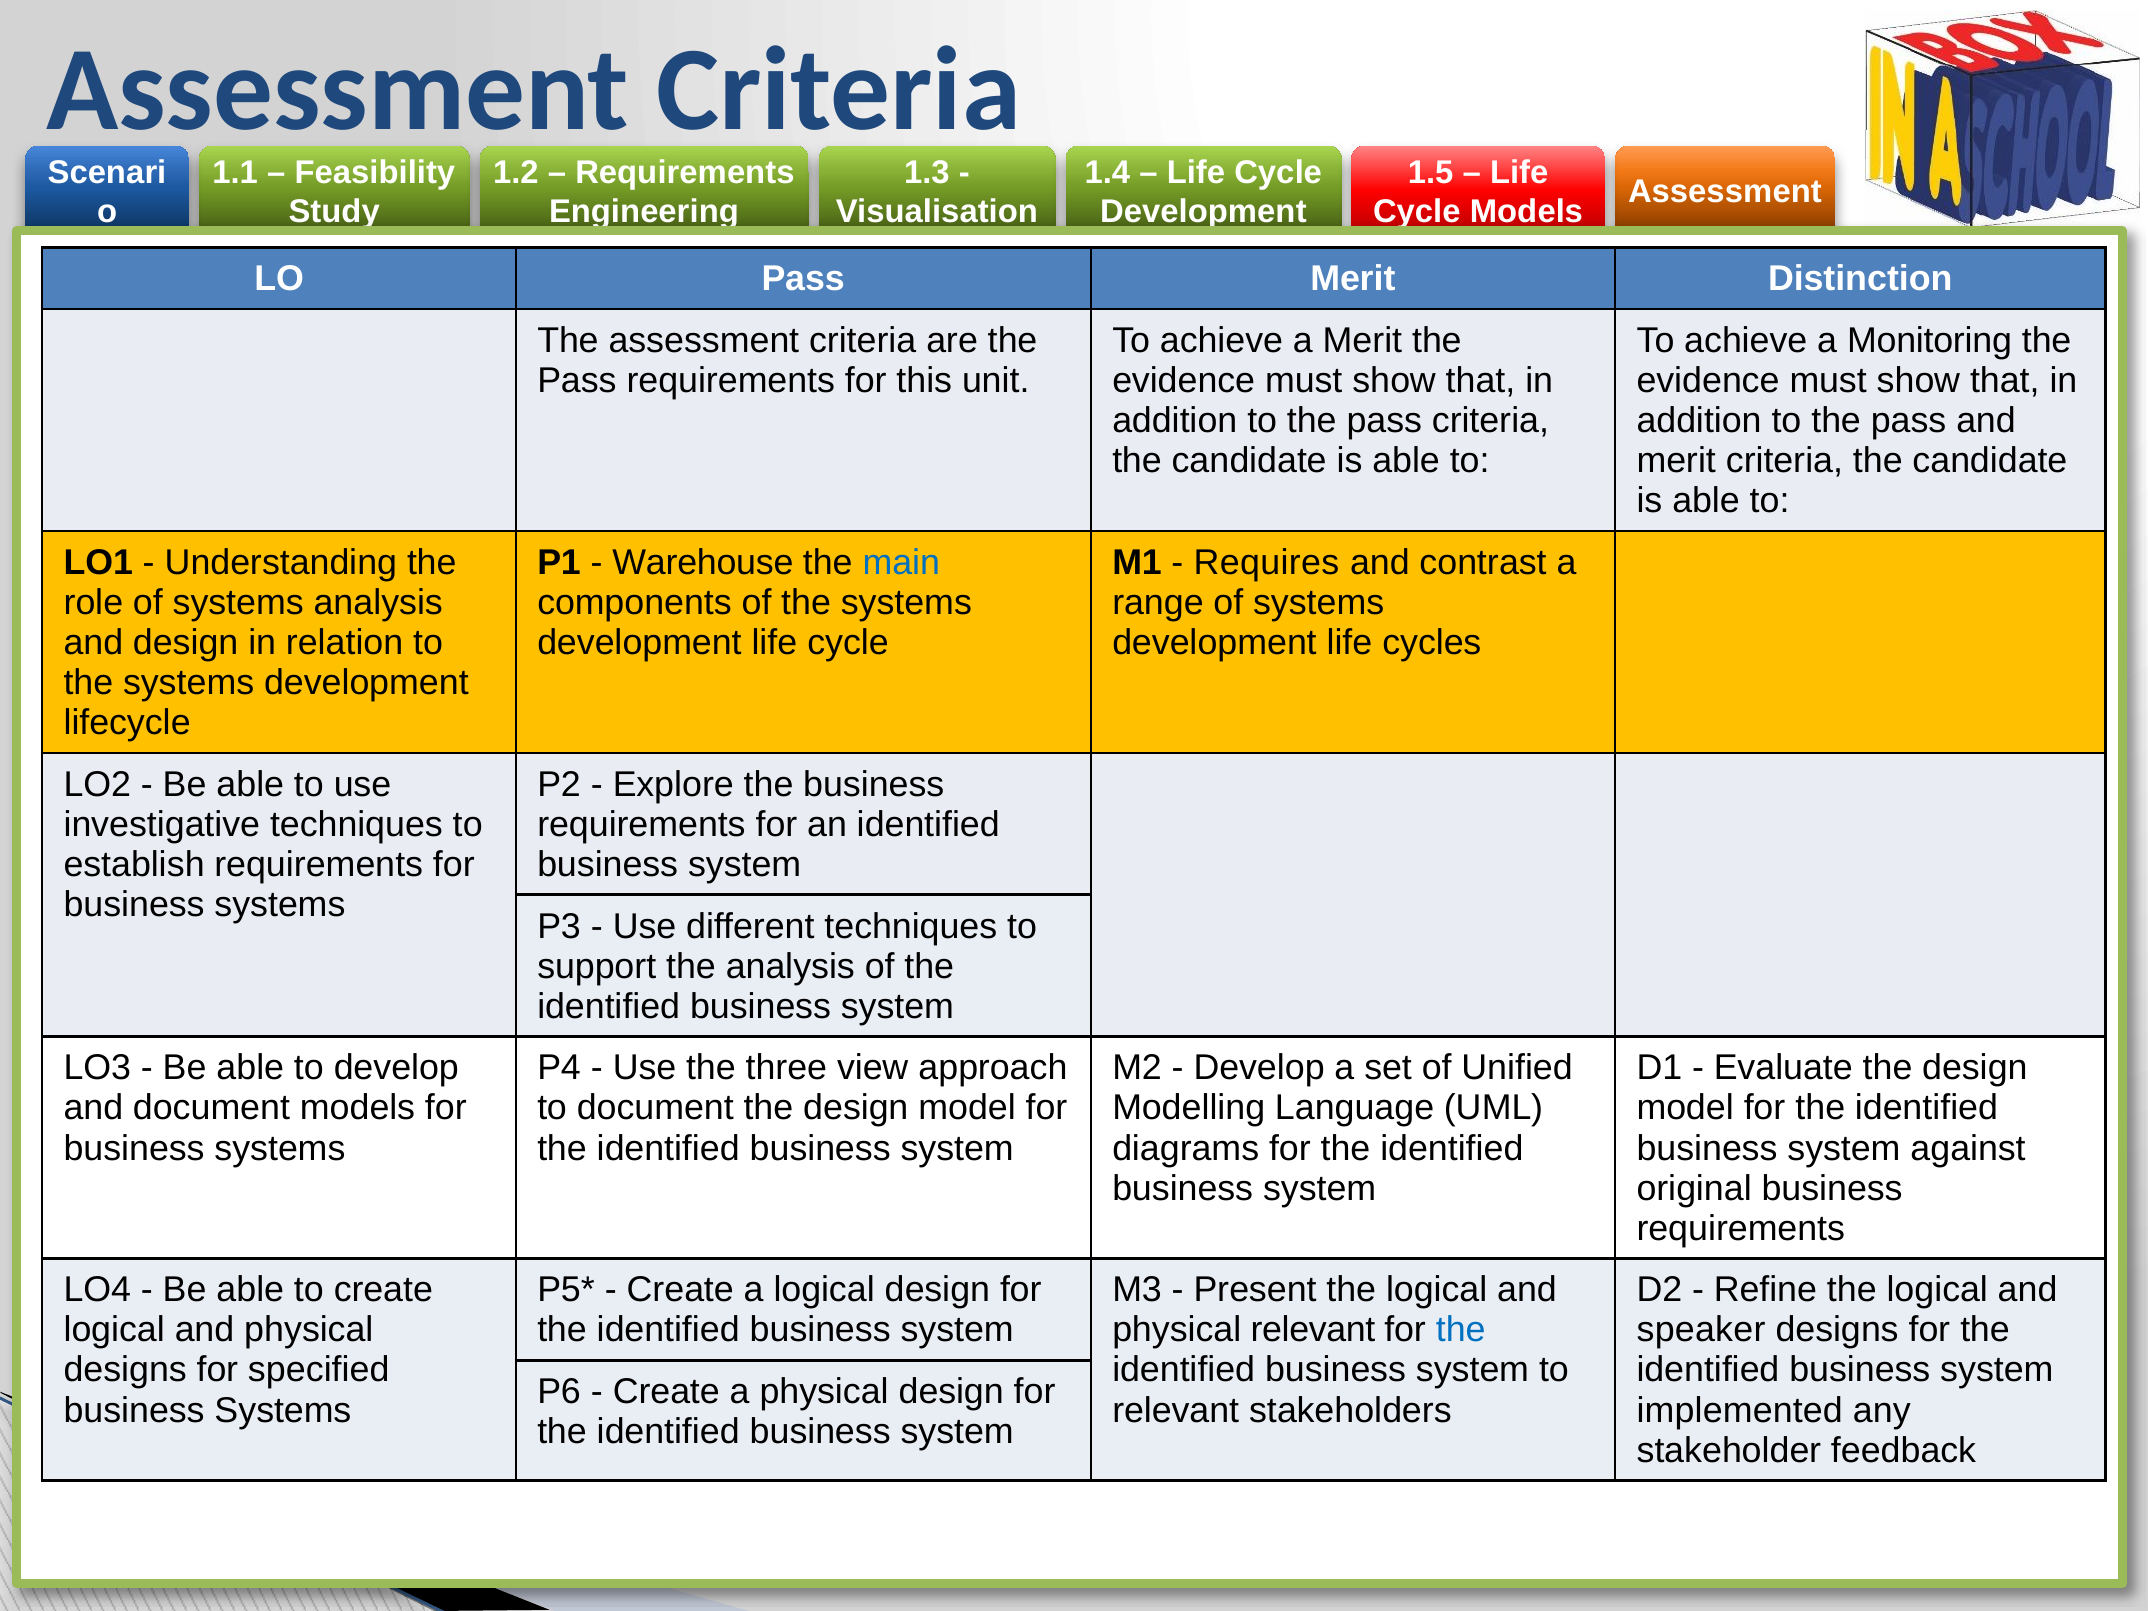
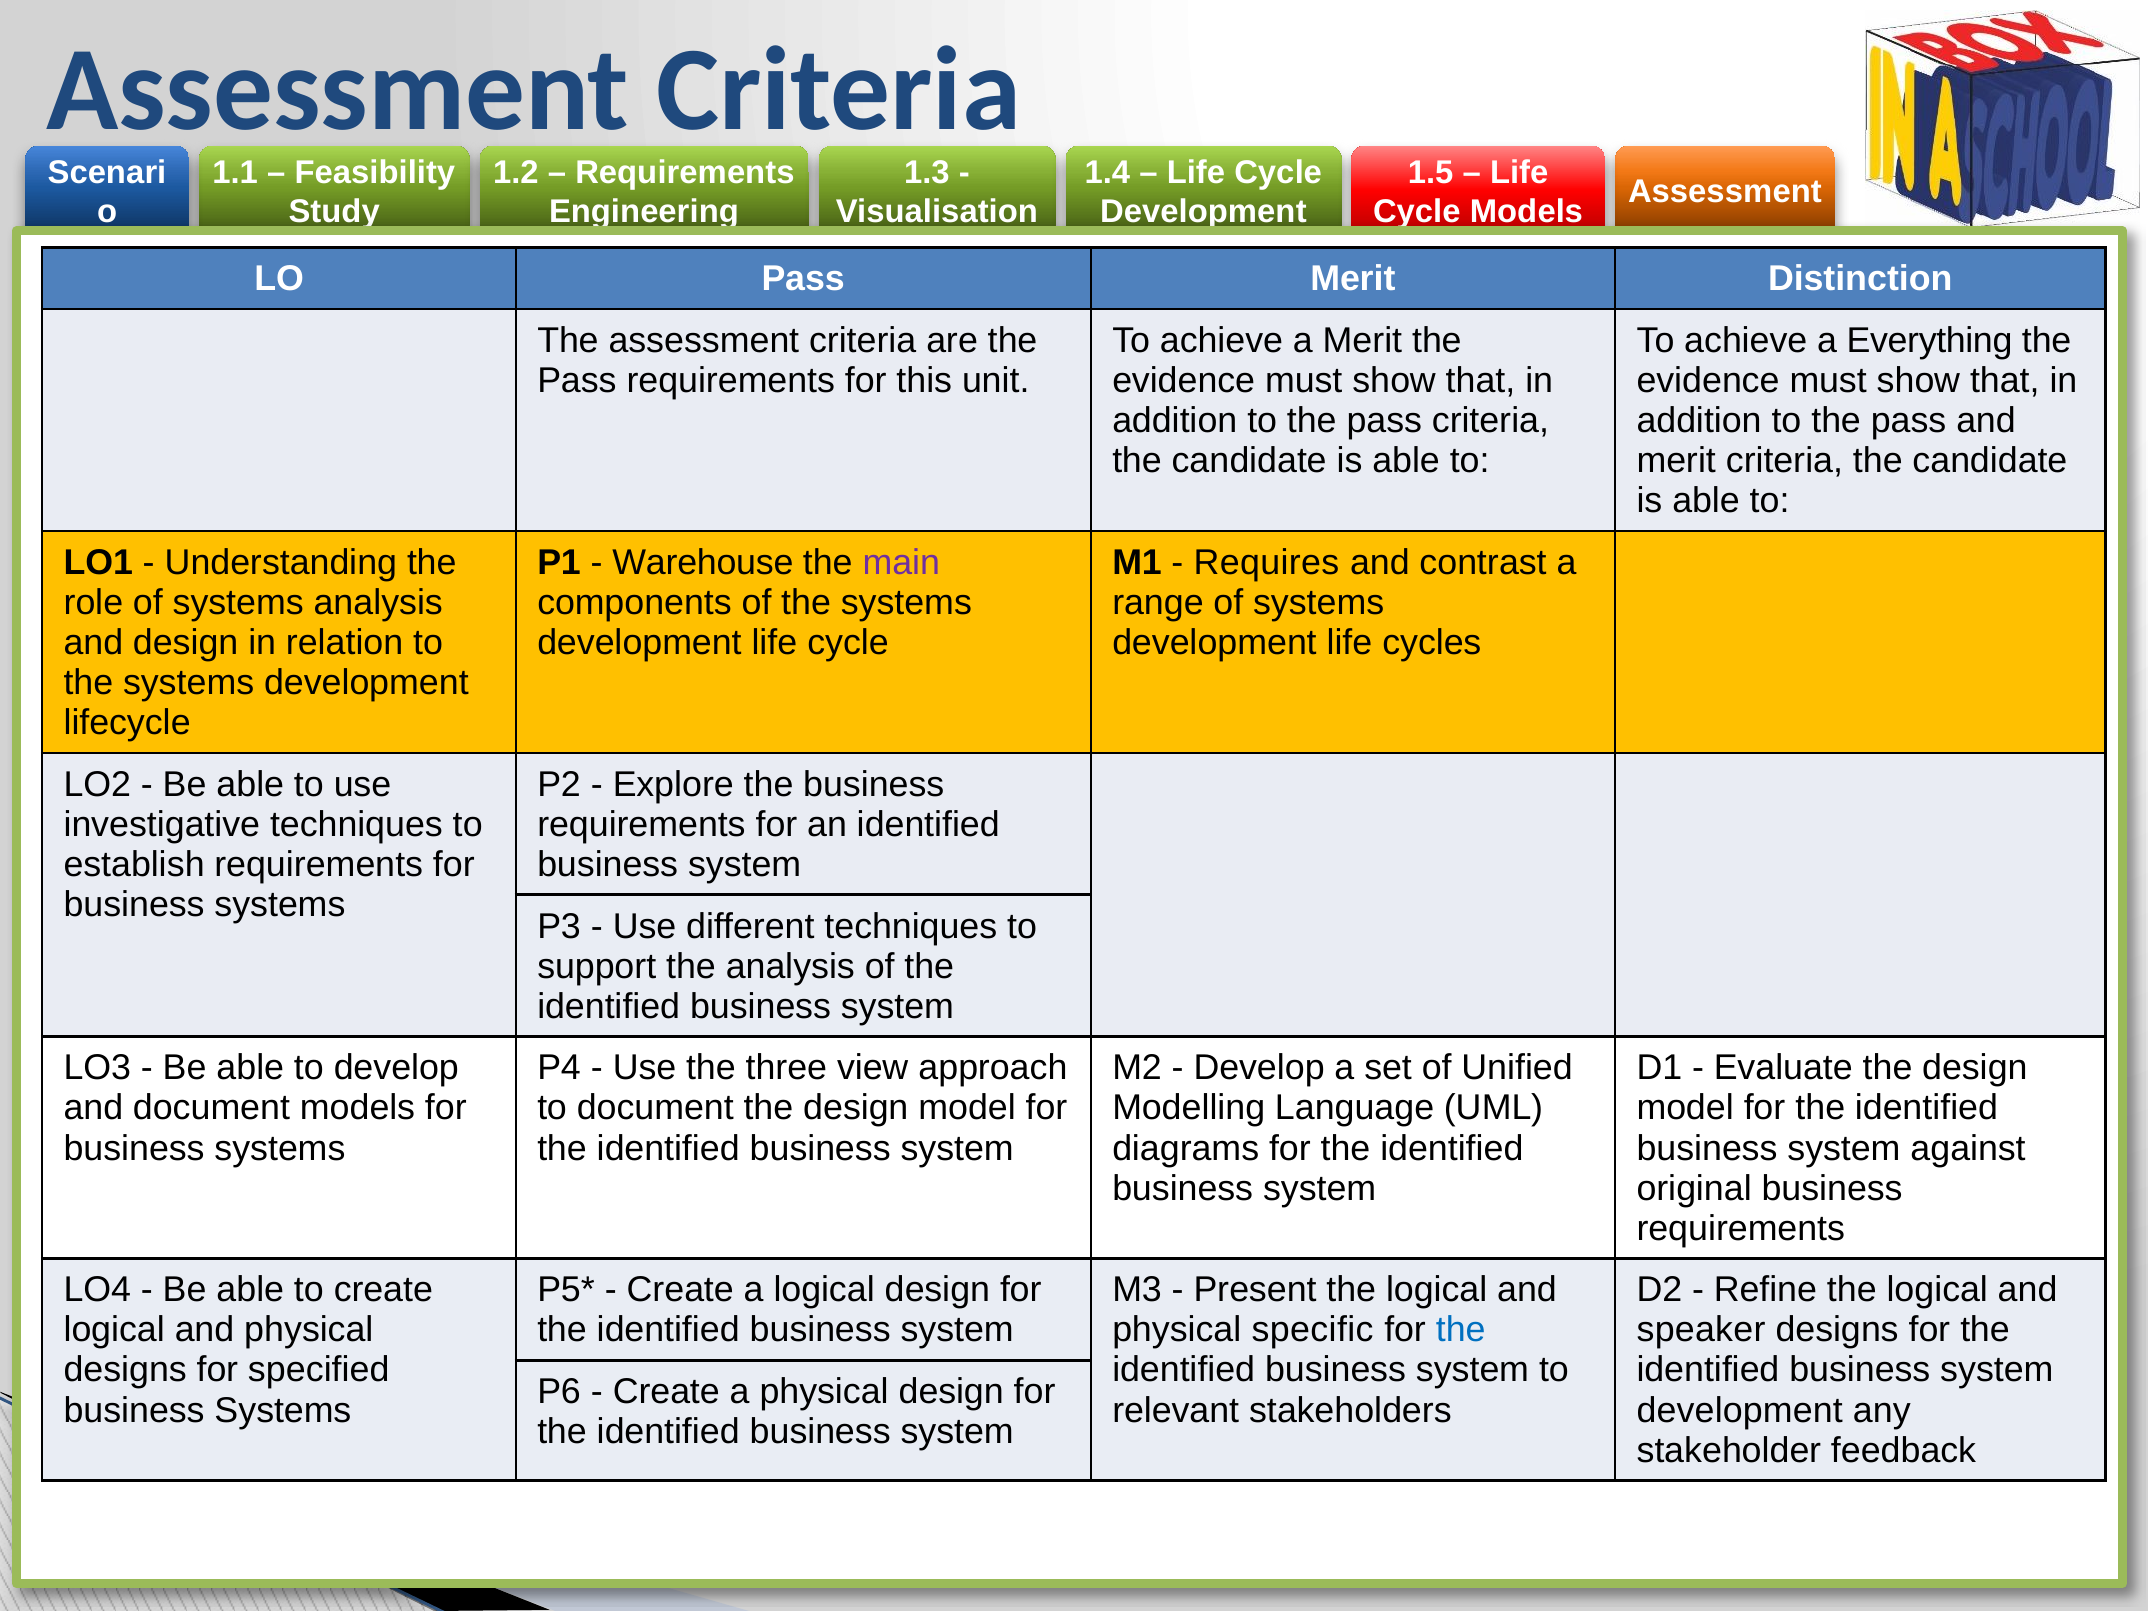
Monitoring: Monitoring -> Everything
main colour: blue -> purple
physical relevant: relevant -> specific
implemented at (1740, 1410): implemented -> development
